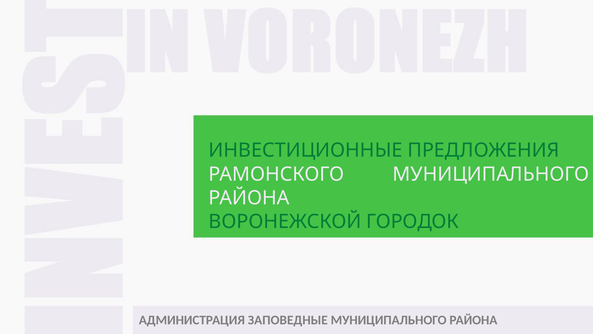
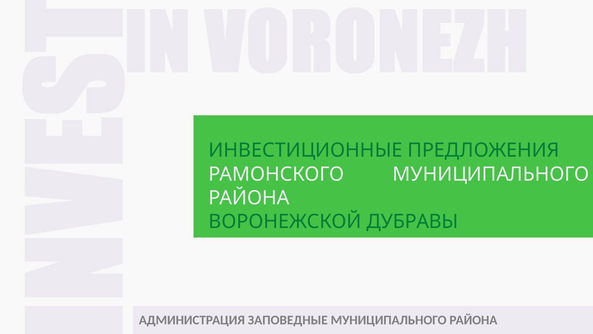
ГОРОДОК: ГОРОДОК -> ДУБРАВЫ
